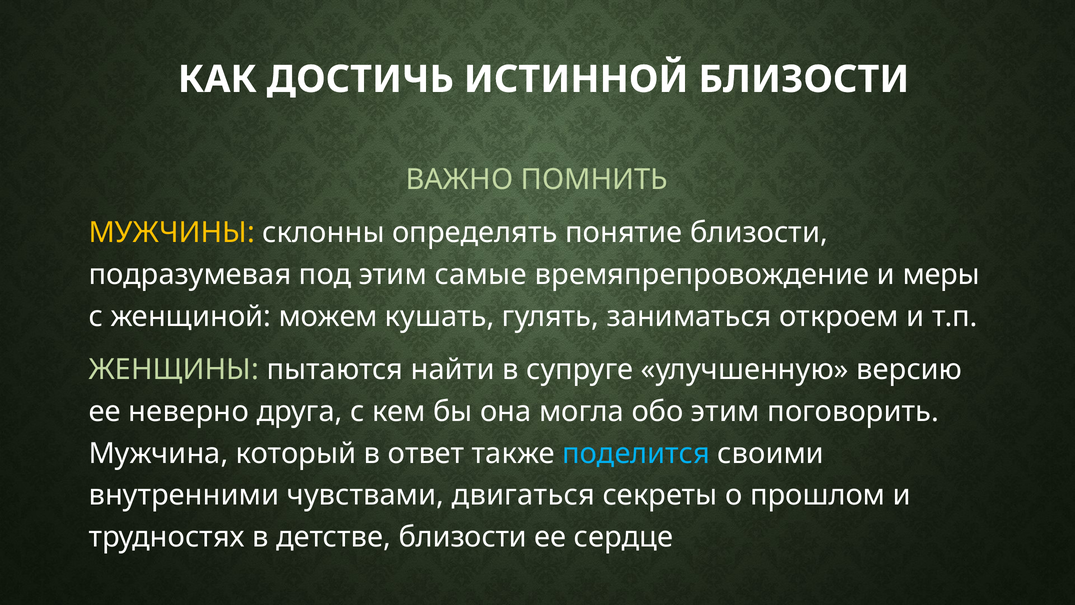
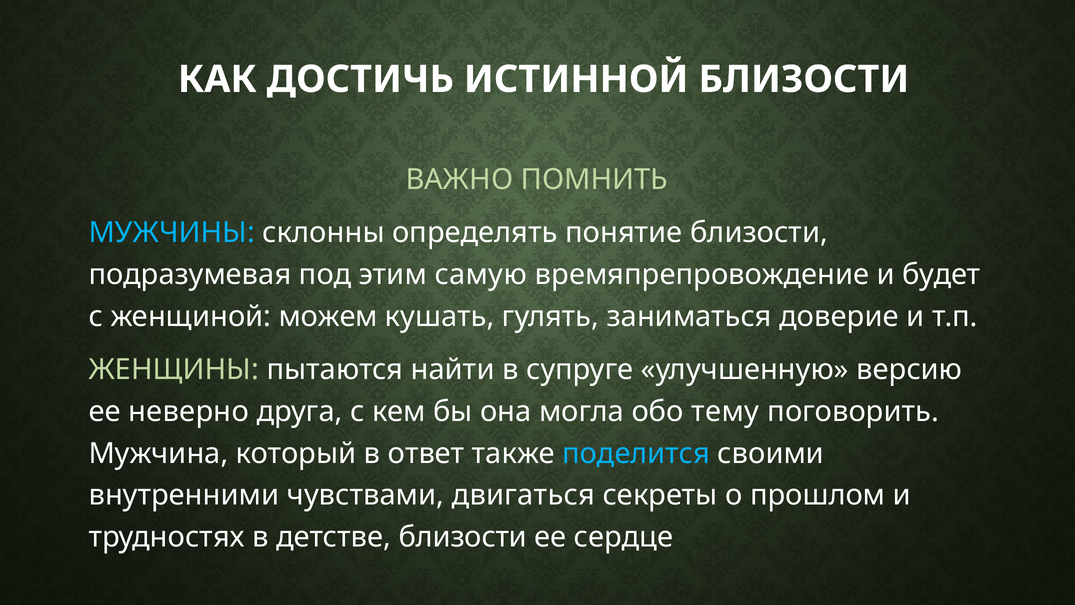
МУЖЧИНЫ colour: yellow -> light blue
самые: самые -> самую
меры: меры -> будет
откроем: откроем -> доверие
обо этим: этим -> тему
